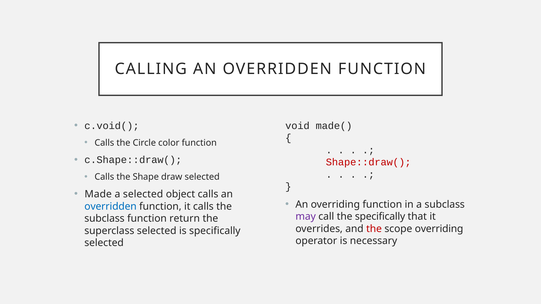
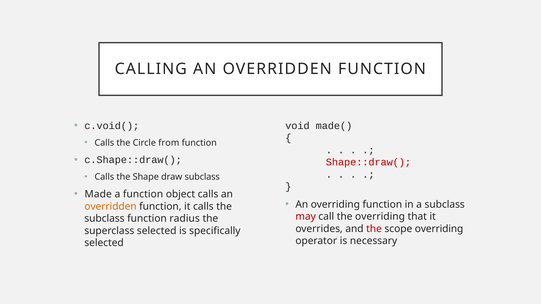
color: color -> from
draw selected: selected -> subclass
a selected: selected -> function
overridden at (111, 207) colour: blue -> orange
may colour: purple -> red
the specifically: specifically -> overriding
return: return -> radius
